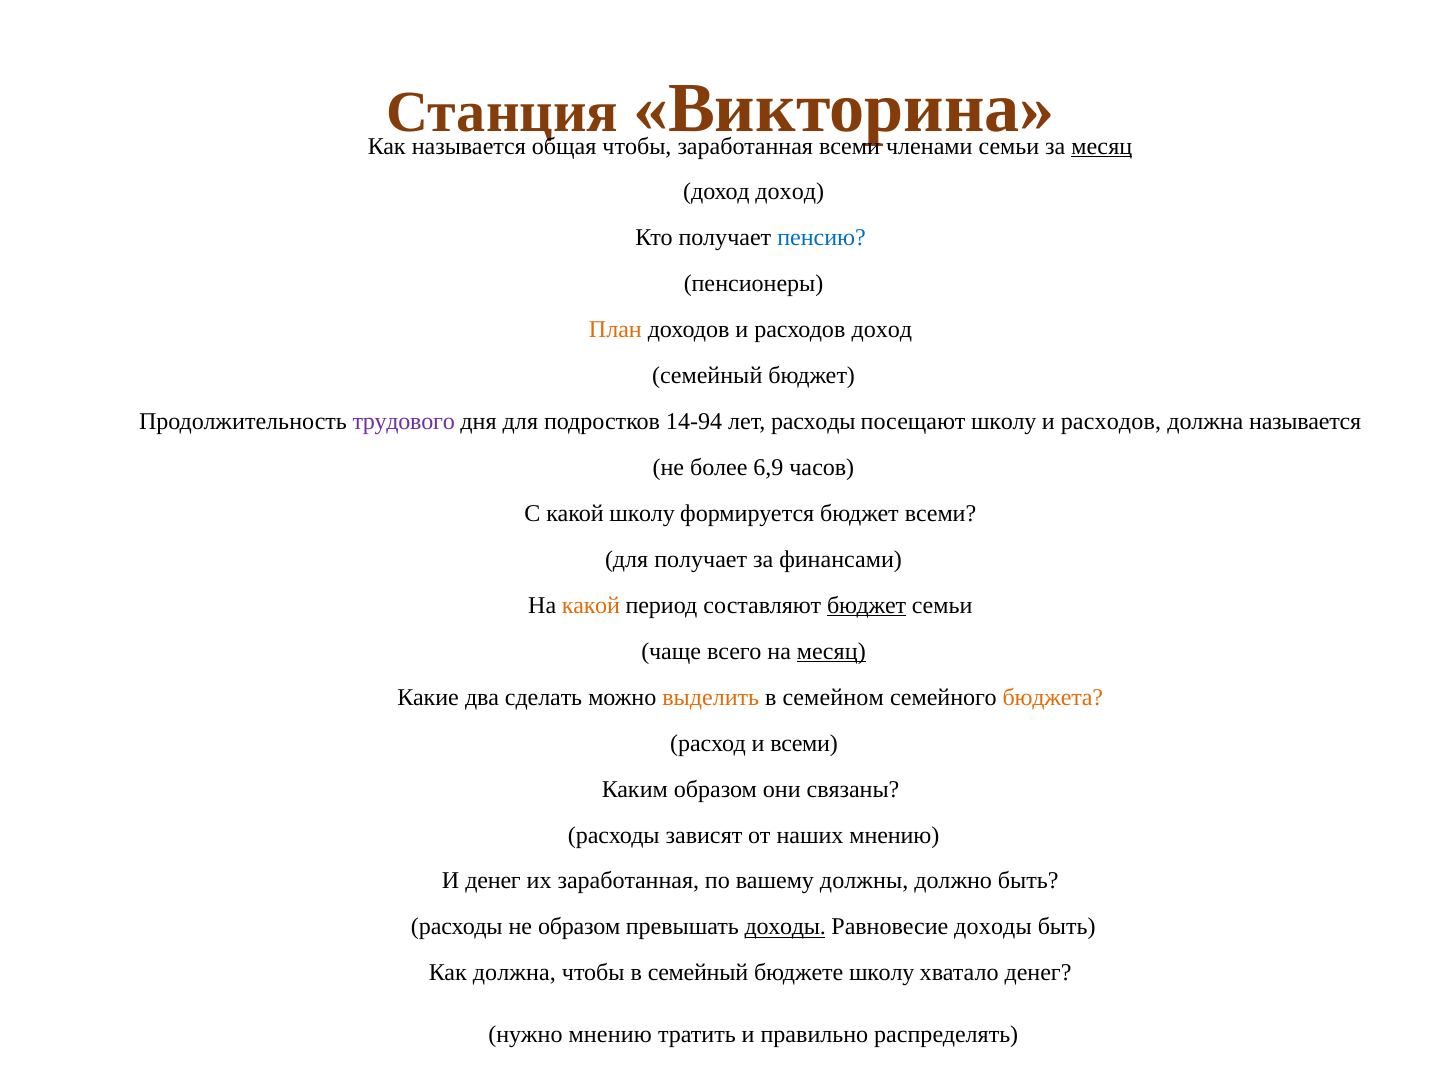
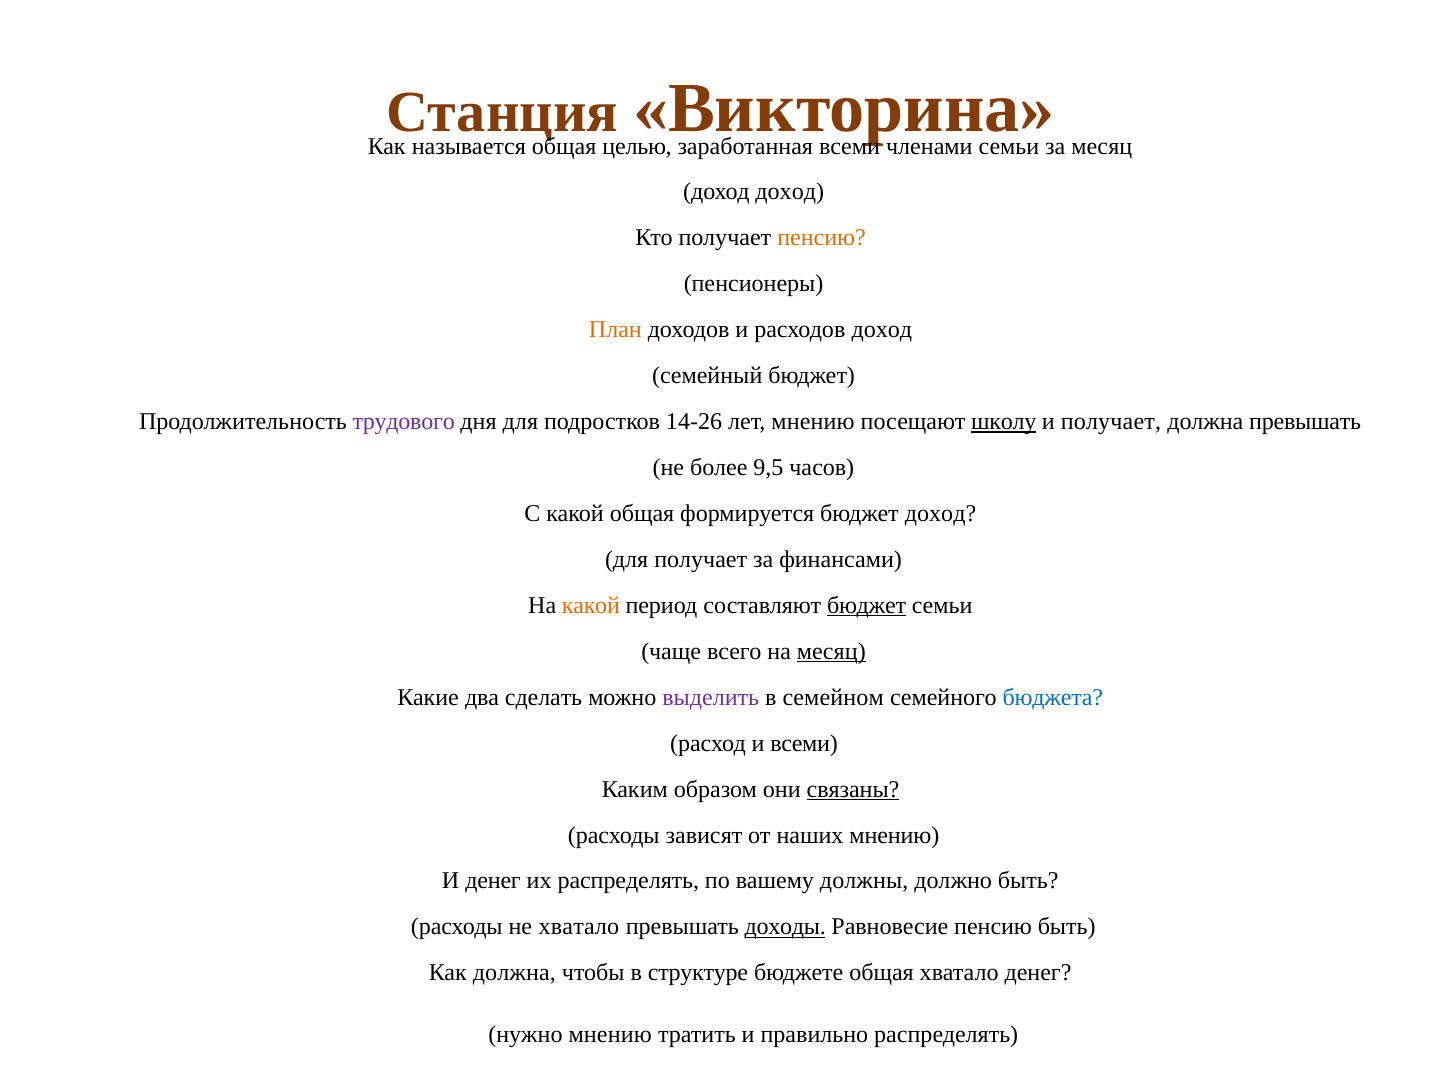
чтобы at (637, 146): чтобы -> целью
месяц at (1102, 146) underline: present -> none
пенсию at (822, 238) colour: blue -> orange
14-94: 14-94 -> 14-26
лет расходы: расходы -> мнению
школу at (1004, 422) underline: none -> present
расходов at (1111, 422): расходов -> получает
должна называется: называется -> превышать
6,9: 6,9 -> 9,5
какой школу: школу -> общая
бюджет всеми: всеми -> доход
выделить colour: orange -> purple
бюджета colour: orange -> blue
связаны underline: none -> present
их заработанная: заработанная -> распределять
не образом: образом -> хватало
Равновесие доходы: доходы -> пенсию
в семейный: семейный -> структуре
бюджете школу: школу -> общая
